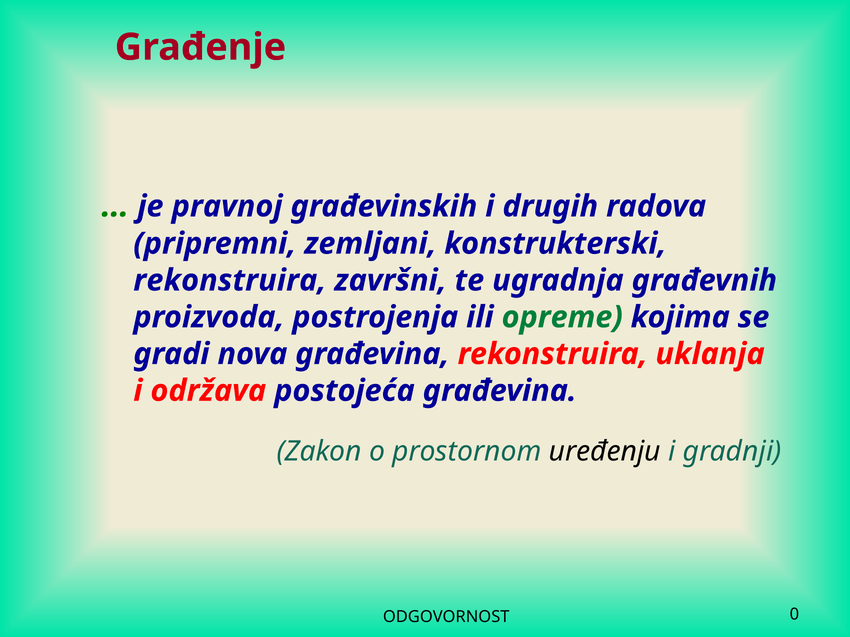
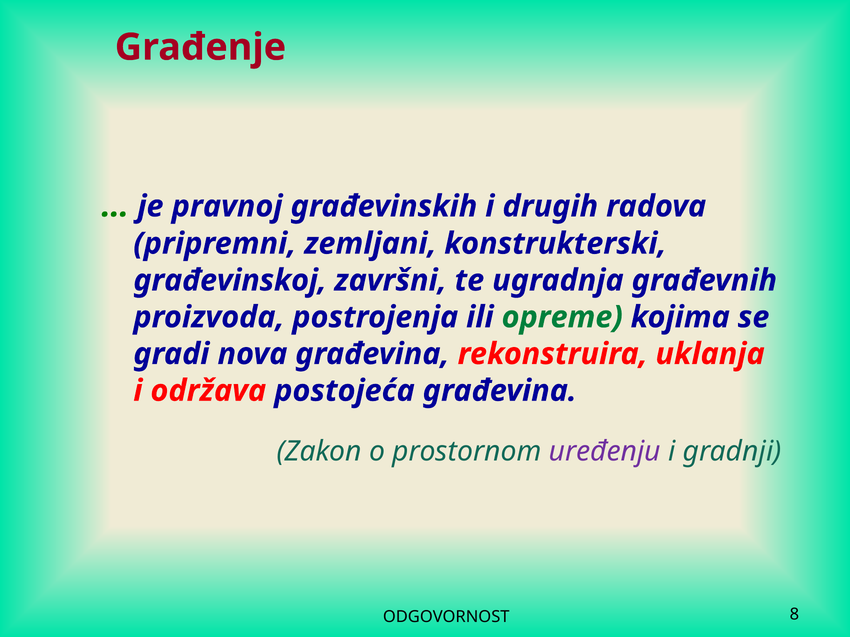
rekonstruira at (230, 281): rekonstruira -> građevinskoj
uređenju colour: black -> purple
0: 0 -> 8
